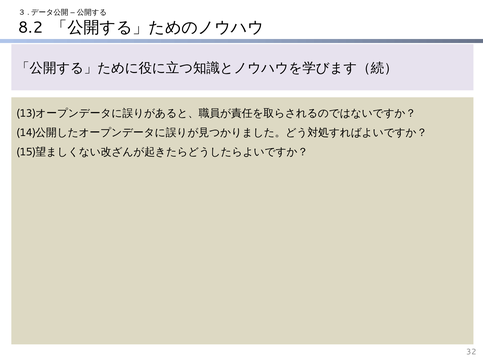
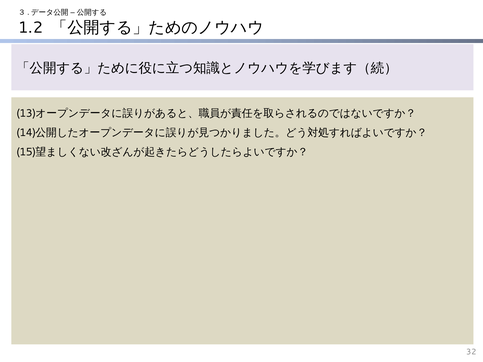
8.2: 8.2 -> 1.2
